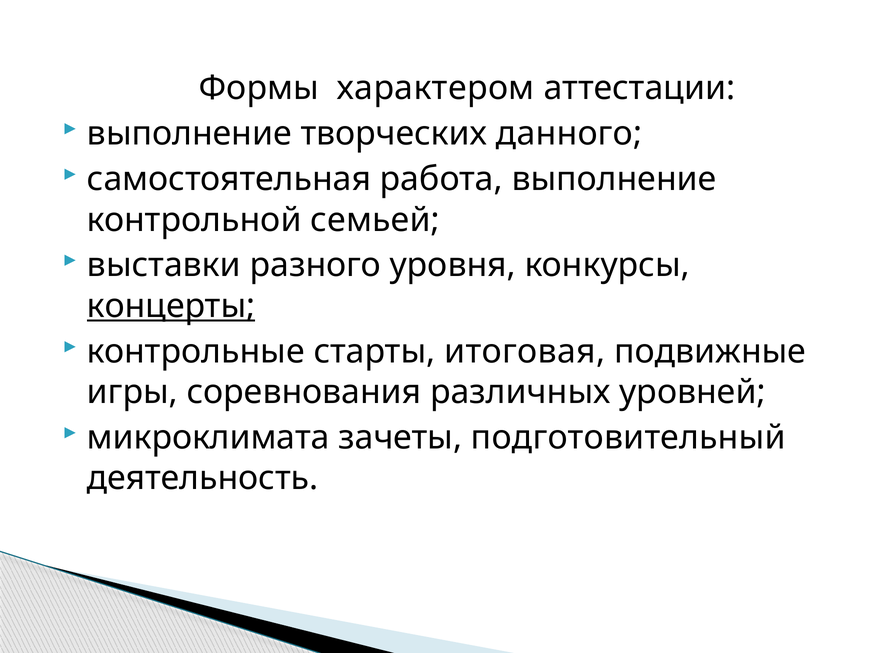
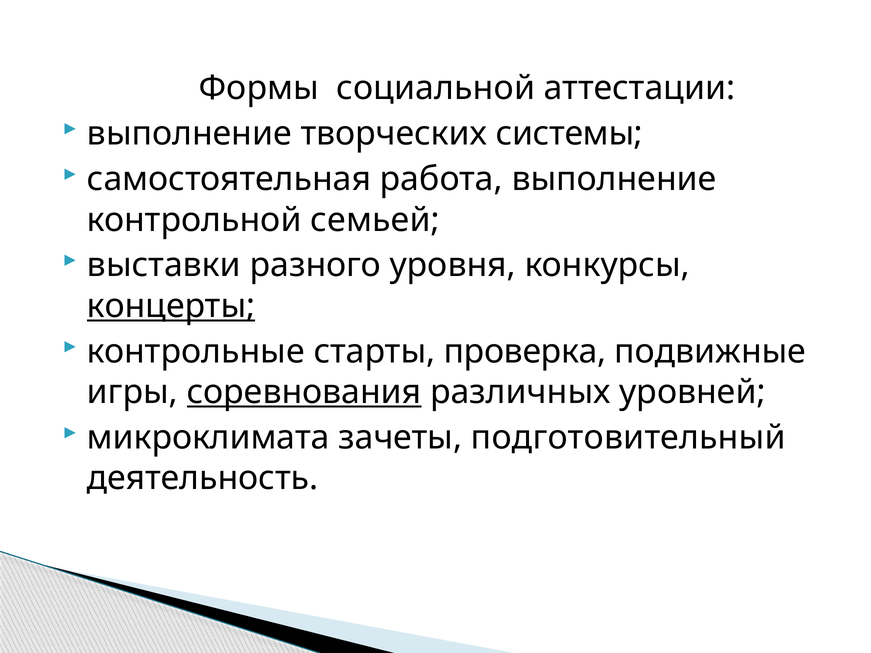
характером: характером -> социальной
данного: данного -> системы
итоговая: итоговая -> проверка
соревнования underline: none -> present
